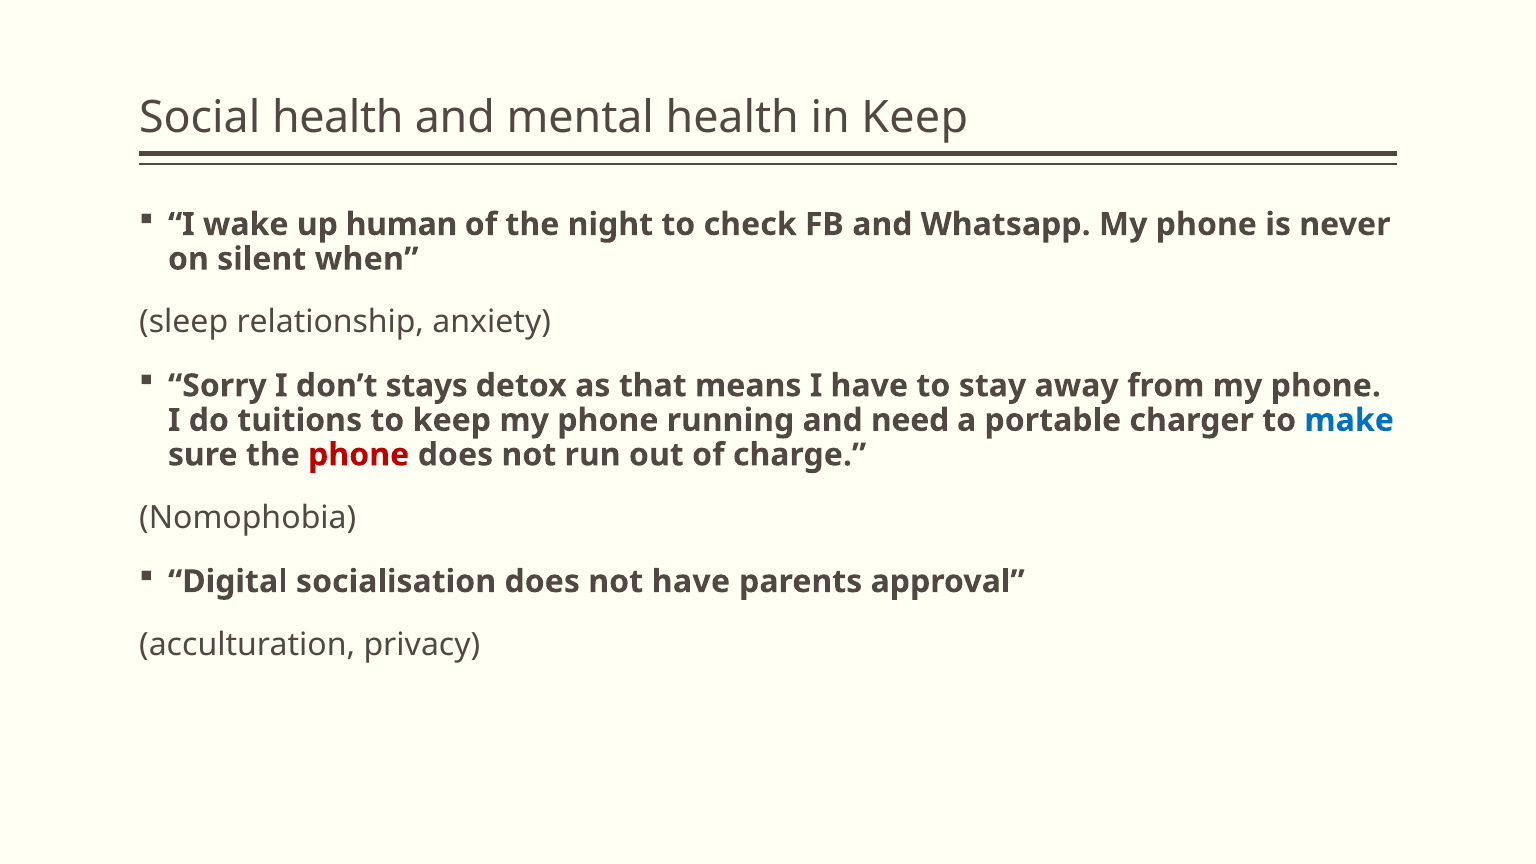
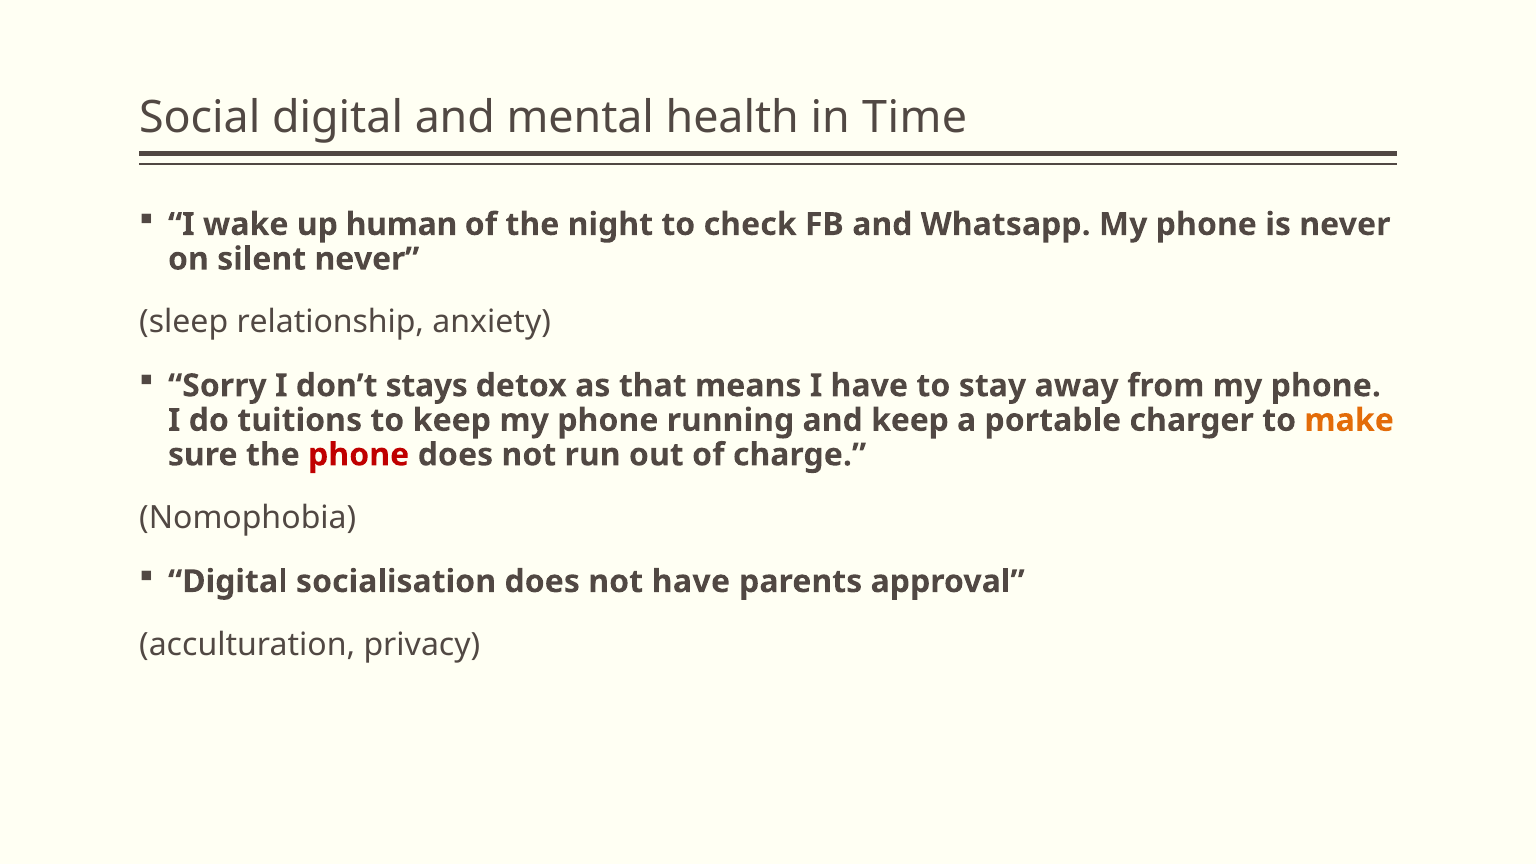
Social health: health -> digital
in Keep: Keep -> Time
silent when: when -> never
and need: need -> keep
make colour: blue -> orange
